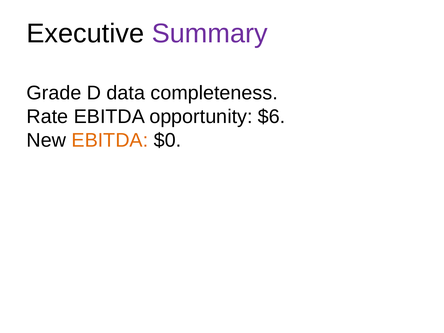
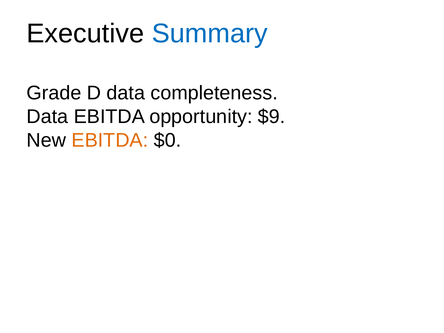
Summary colour: purple -> blue
Rate at (47, 117): Rate -> Data
$6: $6 -> $9
